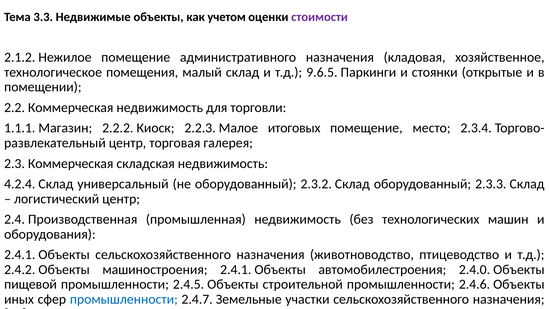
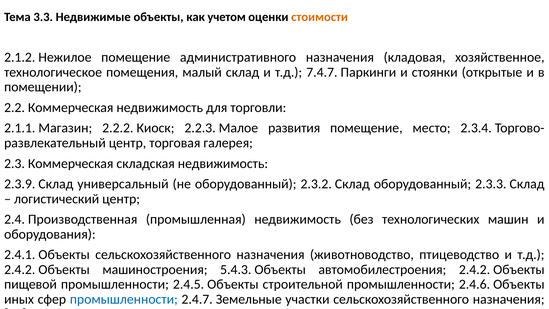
стоимости colour: purple -> orange
9.6.5: 9.6.5 -> 7.4.7
1.1.1: 1.1.1 -> 2.1.1
итоговых: итоговых -> развития
4.2.4: 4.2.4 -> 2.3.9
машиностроения 2.4.1: 2.4.1 -> 5.4.3
автомобилестроения 2.4.0: 2.4.0 -> 2.4.2
